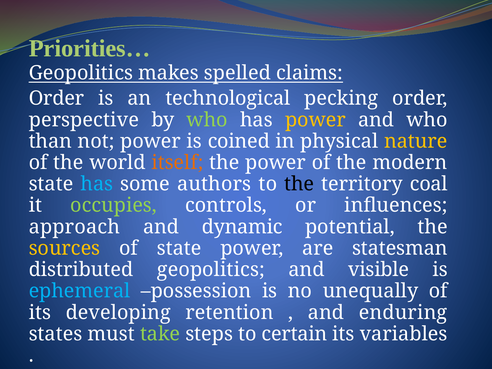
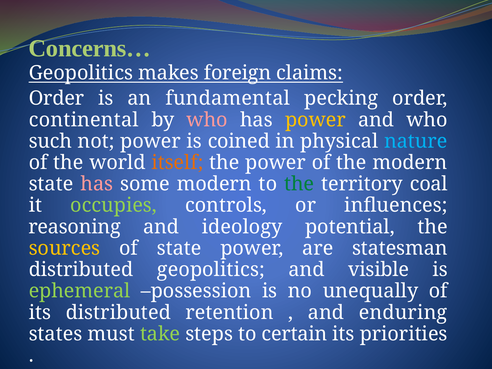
Priorities…: Priorities… -> Concerns…
spelled: spelled -> foreign
technological: technological -> fundamental
perspective: perspective -> continental
who at (207, 120) colour: light green -> pink
than: than -> such
nature colour: yellow -> light blue
has at (97, 184) colour: light blue -> pink
some authors: authors -> modern
the at (299, 184) colour: black -> green
approach: approach -> reasoning
dynamic: dynamic -> ideology
ephemeral colour: light blue -> light green
its developing: developing -> distributed
variables: variables -> priorities
